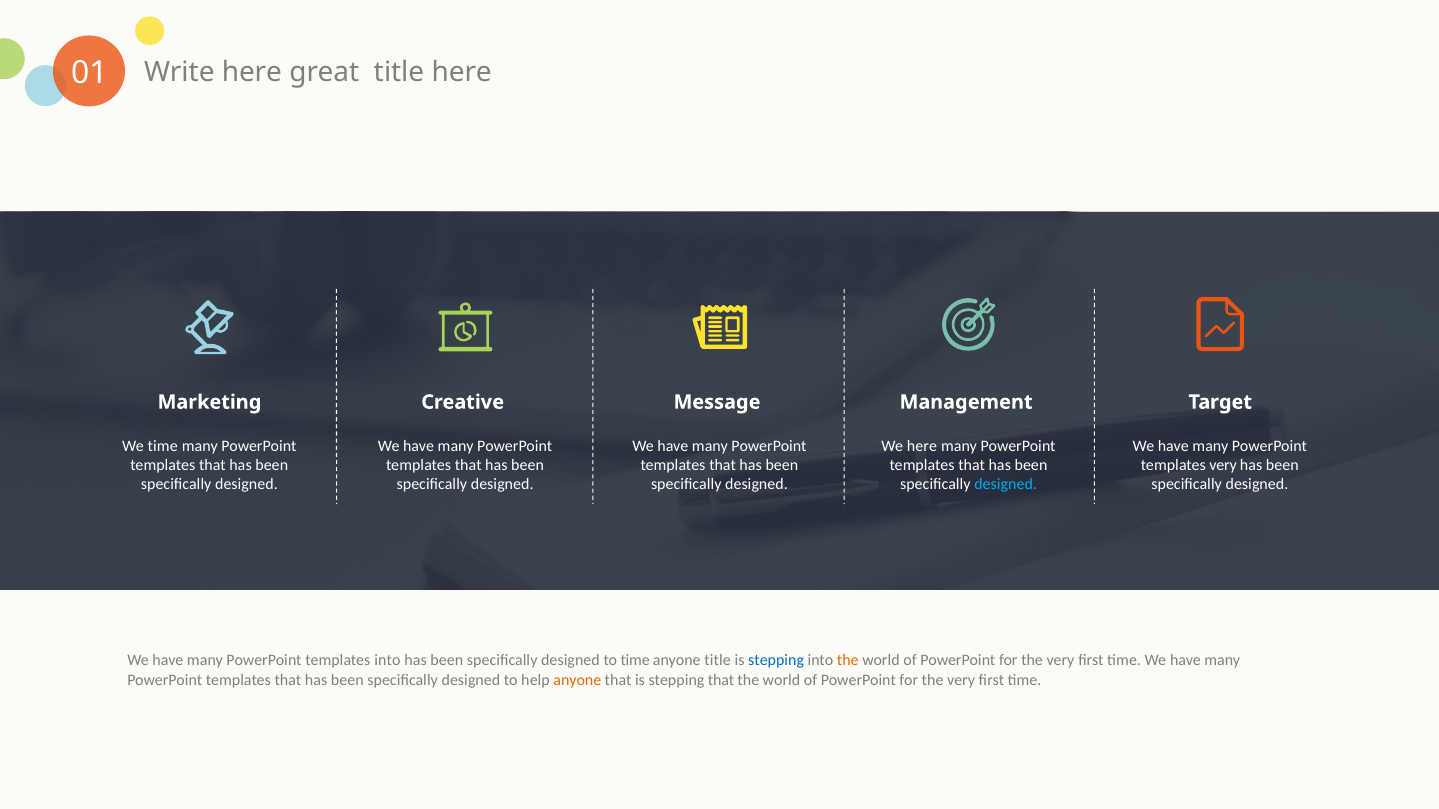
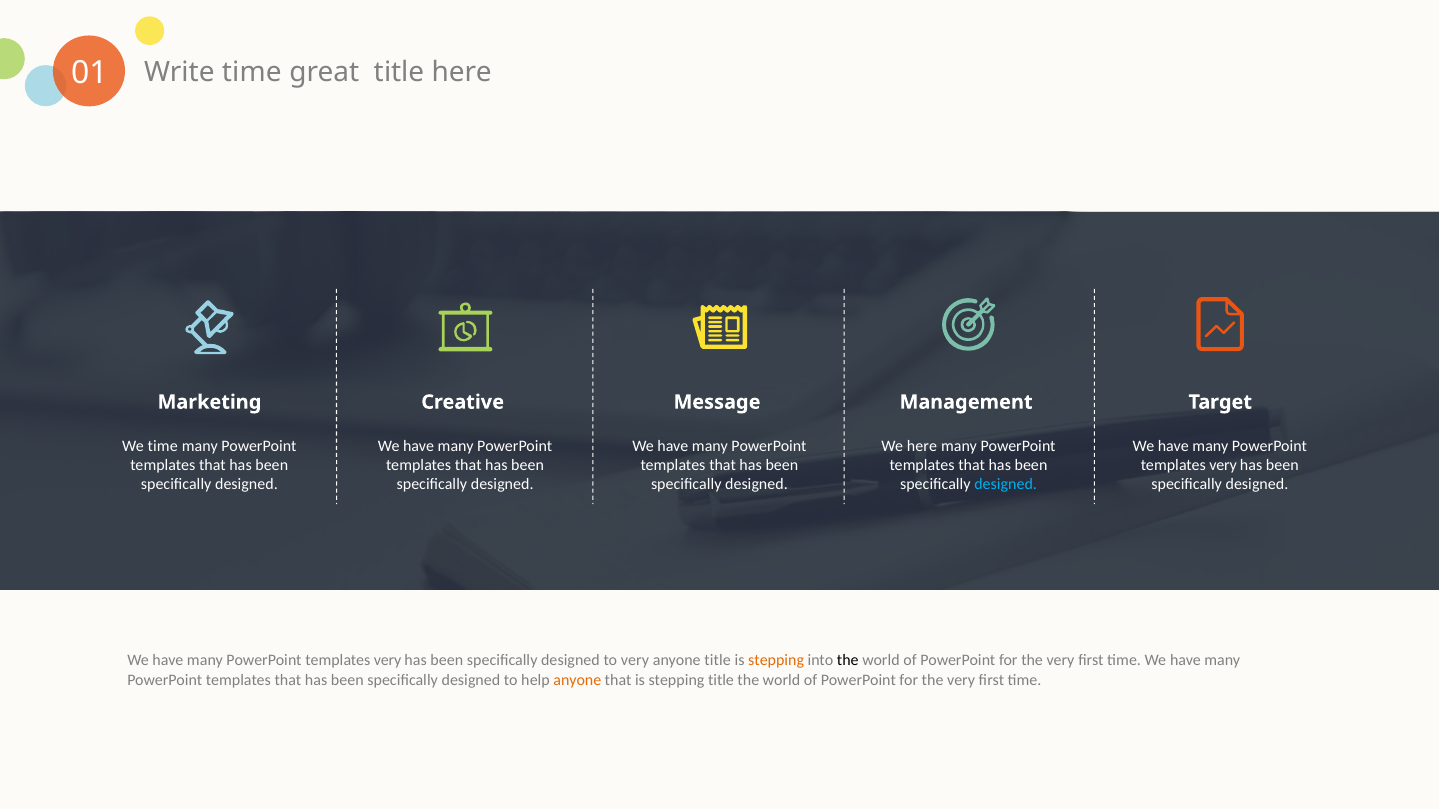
Write here: here -> time
into at (387, 661): into -> very
to time: time -> very
stepping at (776, 661) colour: blue -> orange
the at (848, 661) colour: orange -> black
stepping that: that -> title
